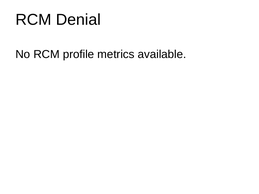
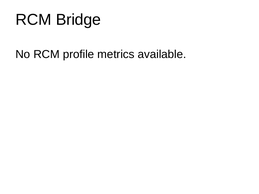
Denial: Denial -> Bridge
